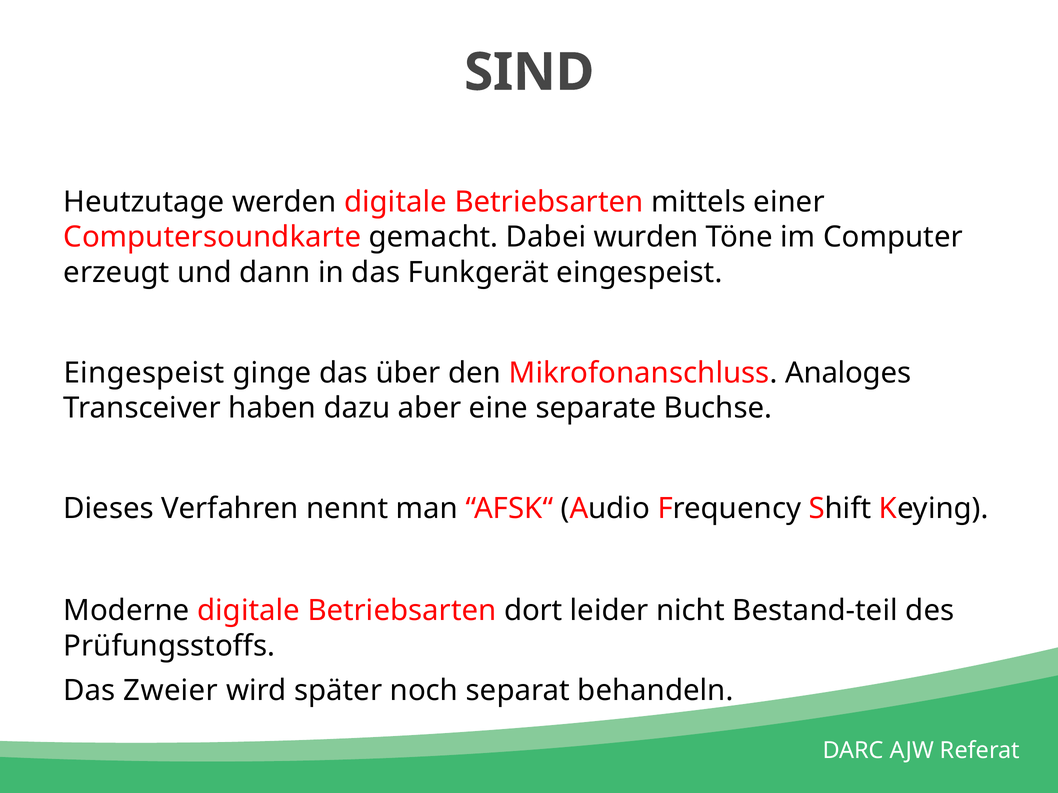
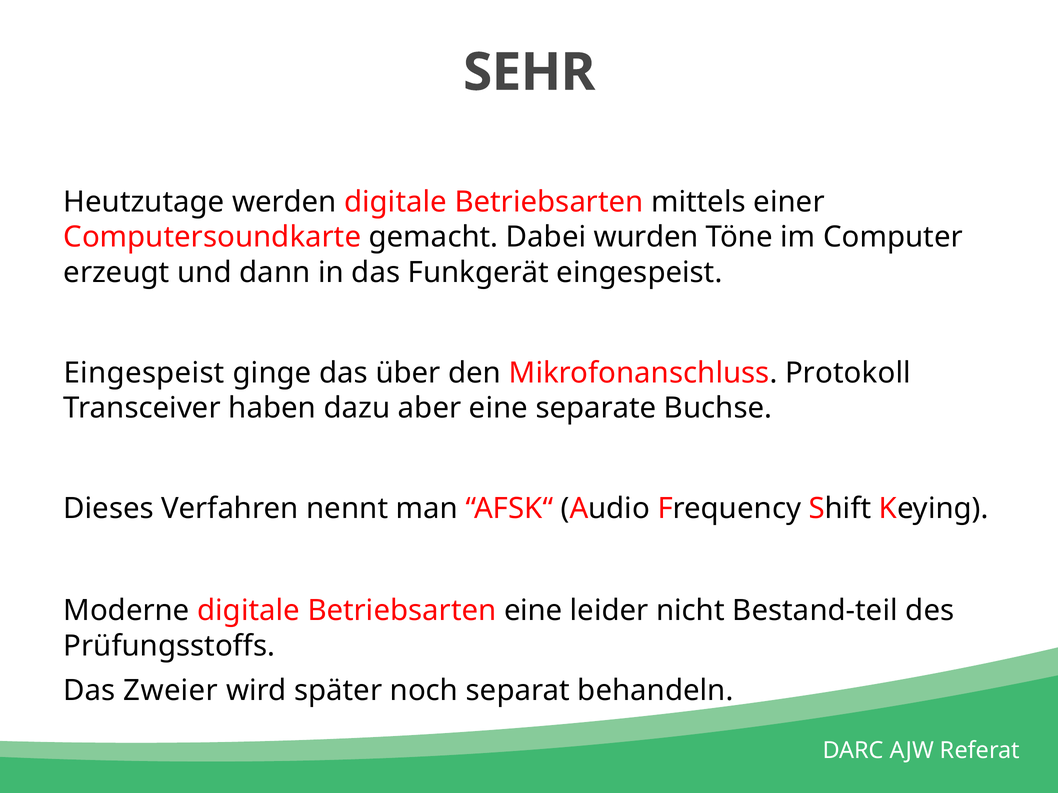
SIND: SIND -> SEHR
Analoges: Analoges -> Protokoll
Betriebsarten dort: dort -> eine
